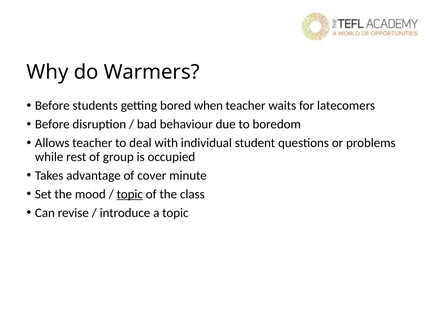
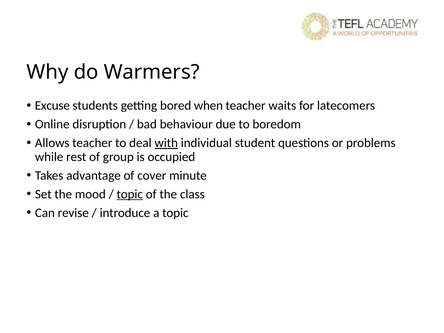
Before at (52, 106): Before -> Excuse
Before at (52, 124): Before -> Online
with underline: none -> present
